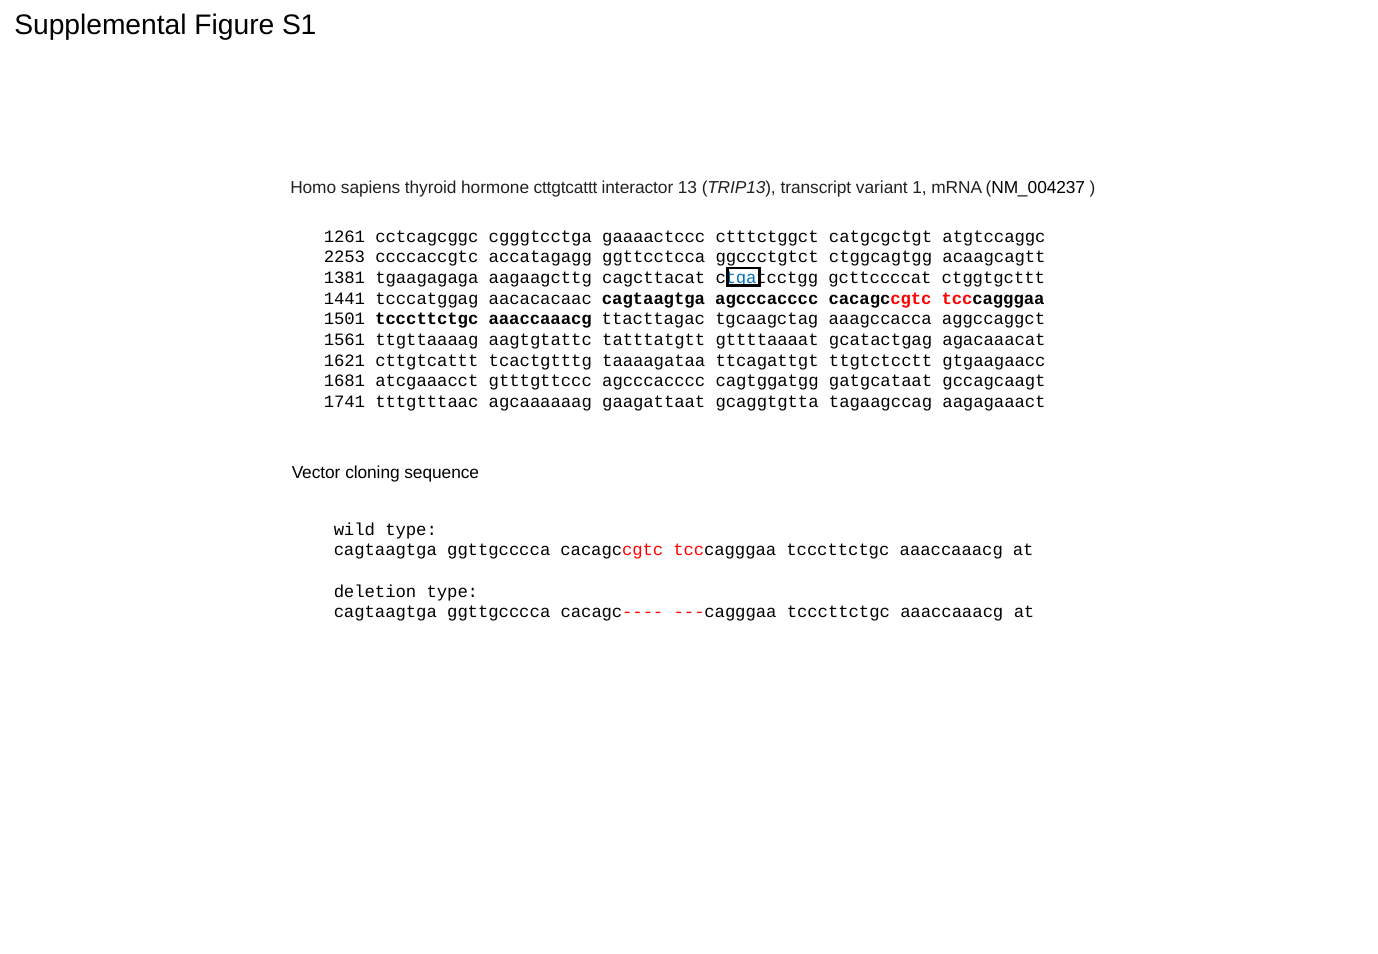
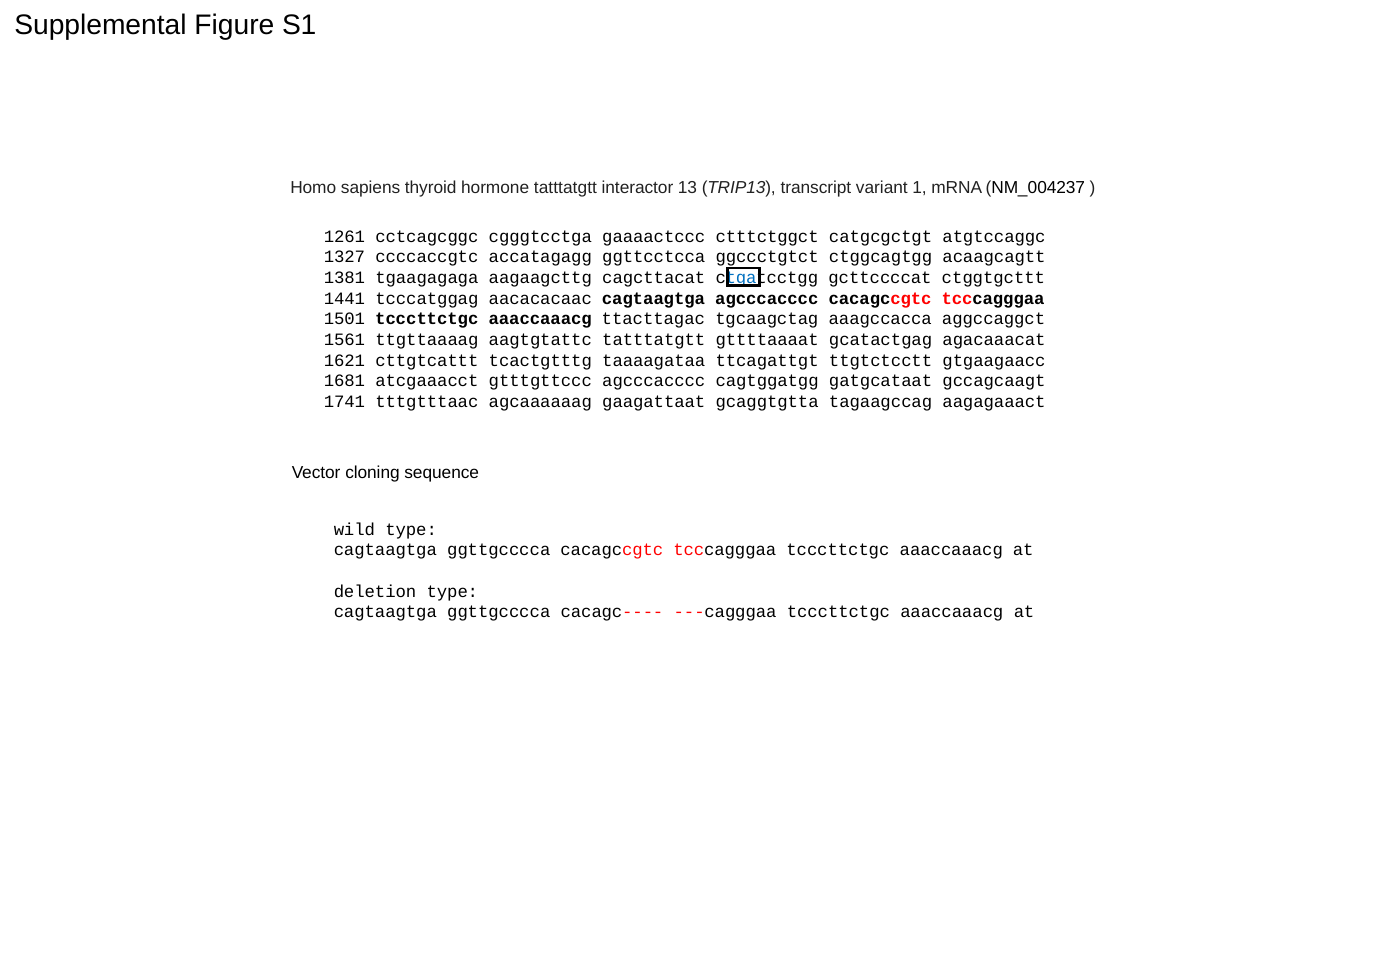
hormone cttgtcattt: cttgtcattt -> tatttatgtt
2253: 2253 -> 1327
